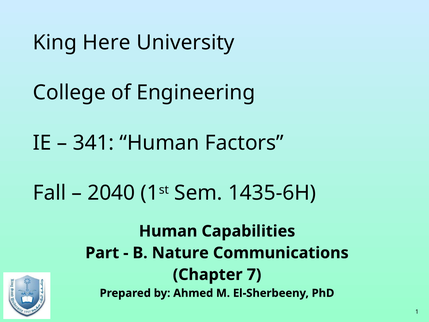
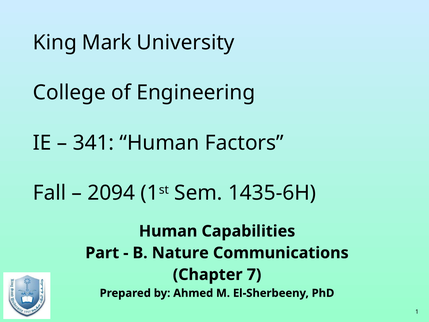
Here: Here -> Mark
2040: 2040 -> 2094
